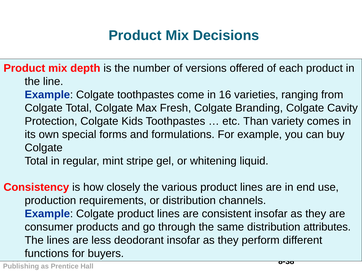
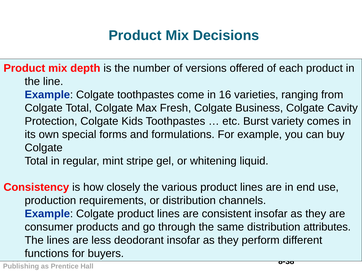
Branding: Branding -> Business
Than: Than -> Burst
